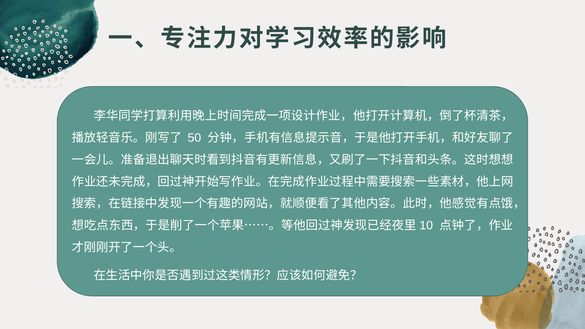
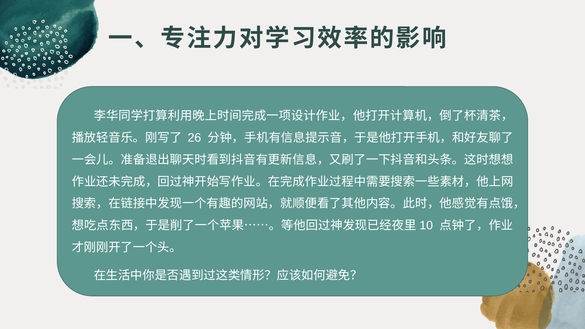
50: 50 -> 26
